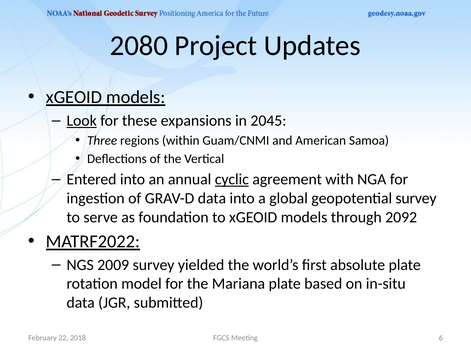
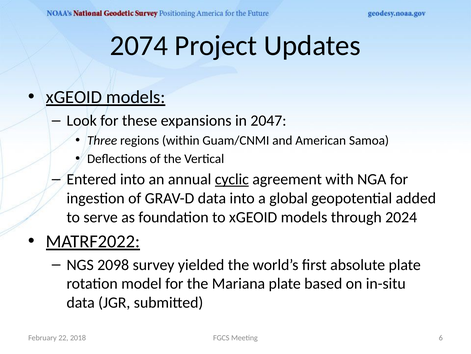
2080: 2080 -> 2074
Look underline: present -> none
2045: 2045 -> 2047
geopotential survey: survey -> added
2092: 2092 -> 2024
2009: 2009 -> 2098
